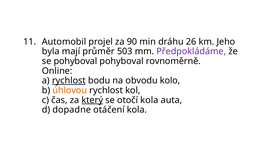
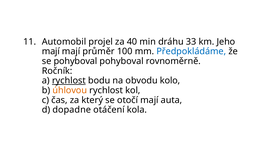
90: 90 -> 40
26: 26 -> 33
byla at (51, 52): byla -> mají
503: 503 -> 100
Předpokládáme colour: purple -> blue
Online: Online -> Ročník
který underline: present -> none
otočí kola: kola -> mají
